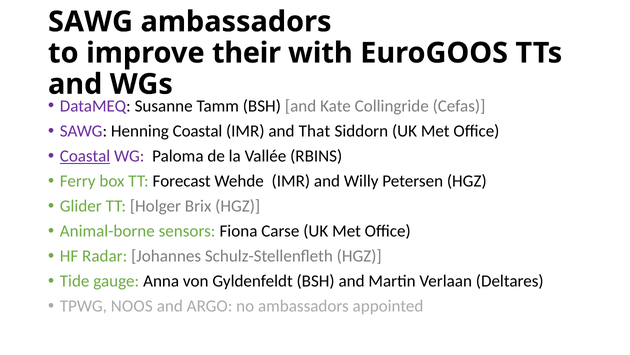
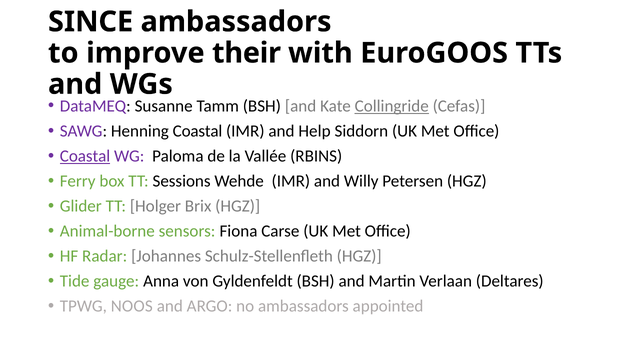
SAWG at (91, 22): SAWG -> SINCE
Collingride underline: none -> present
That: That -> Help
Forecast: Forecast -> Sessions
